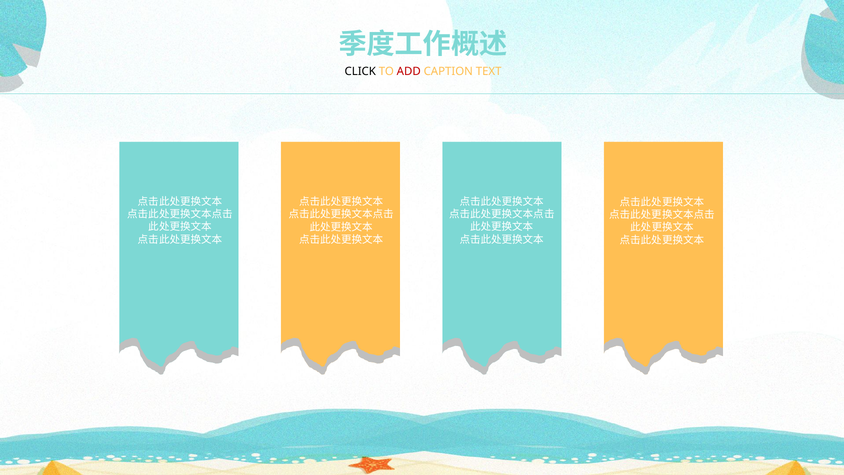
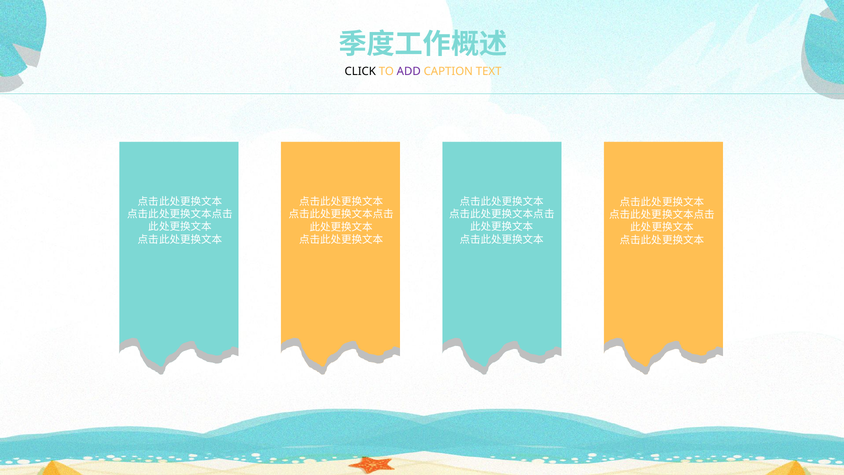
ADD colour: red -> purple
